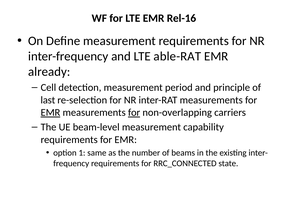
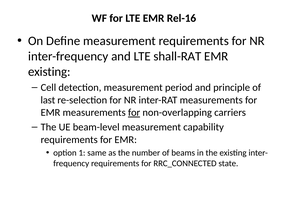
able-RAT: able-RAT -> shall-RAT
already at (49, 72): already -> existing
EMR at (50, 113) underline: present -> none
